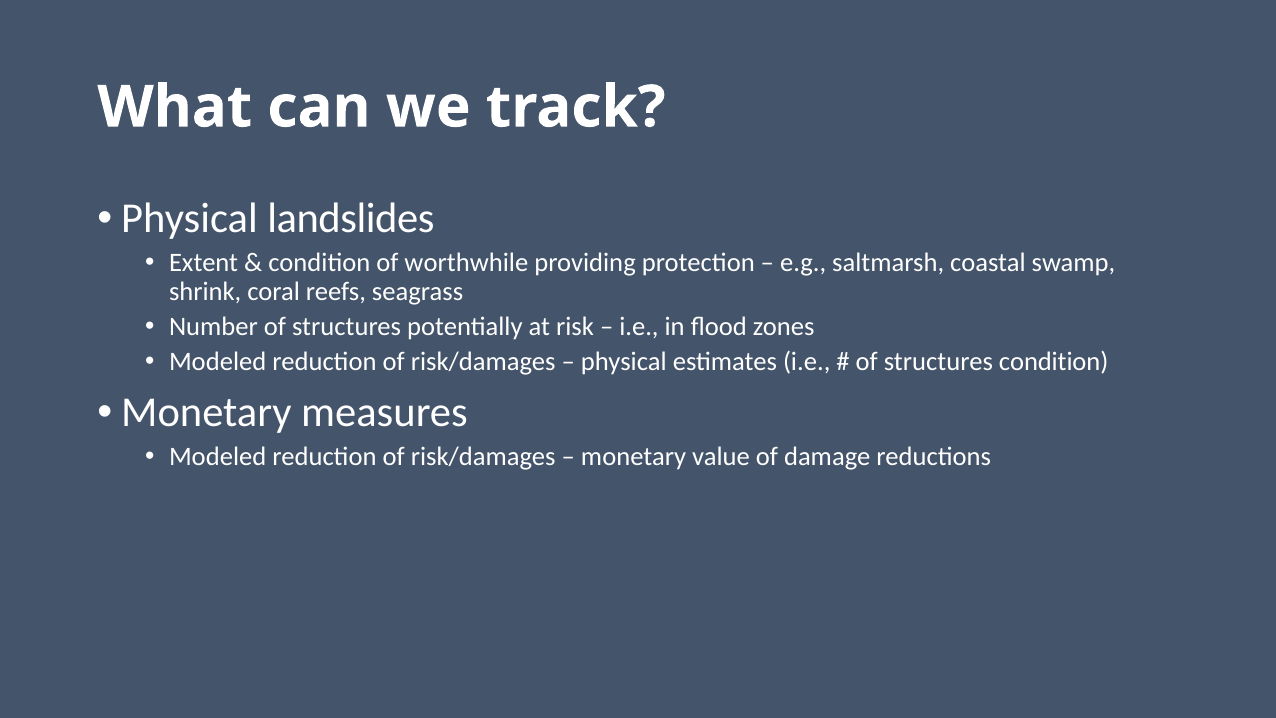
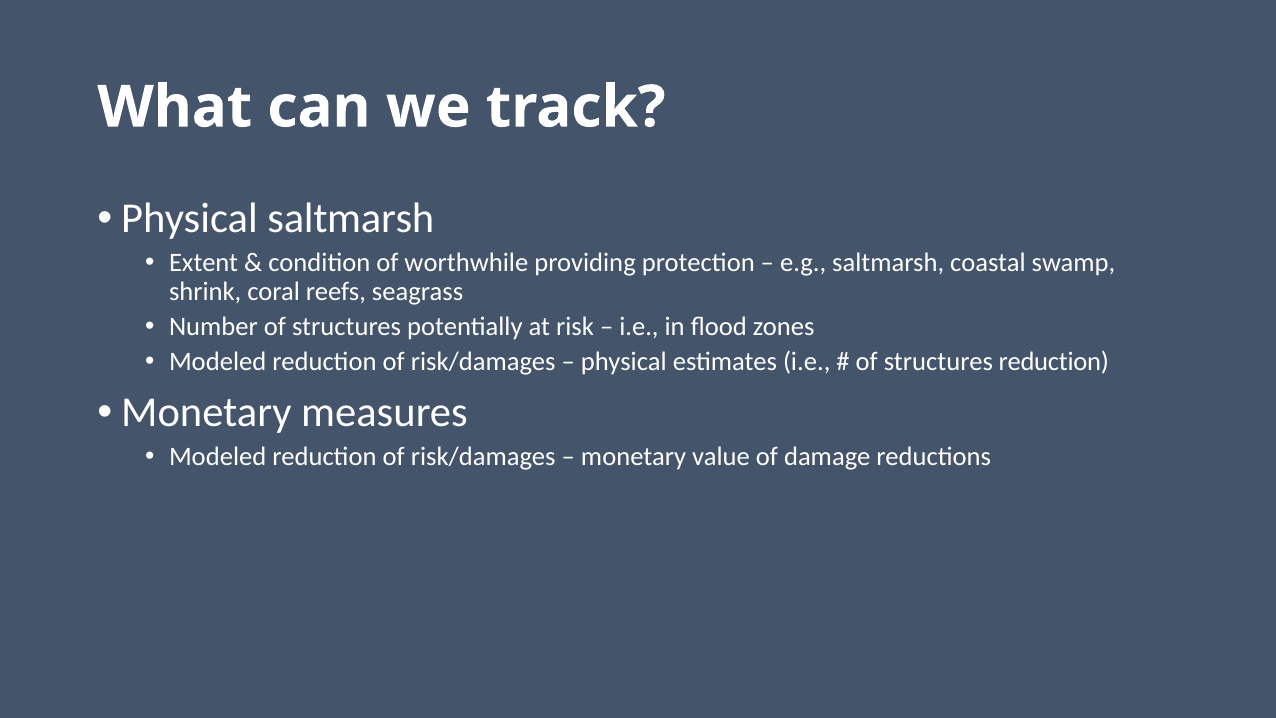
Physical landslides: landslides -> saltmarsh
structures condition: condition -> reduction
